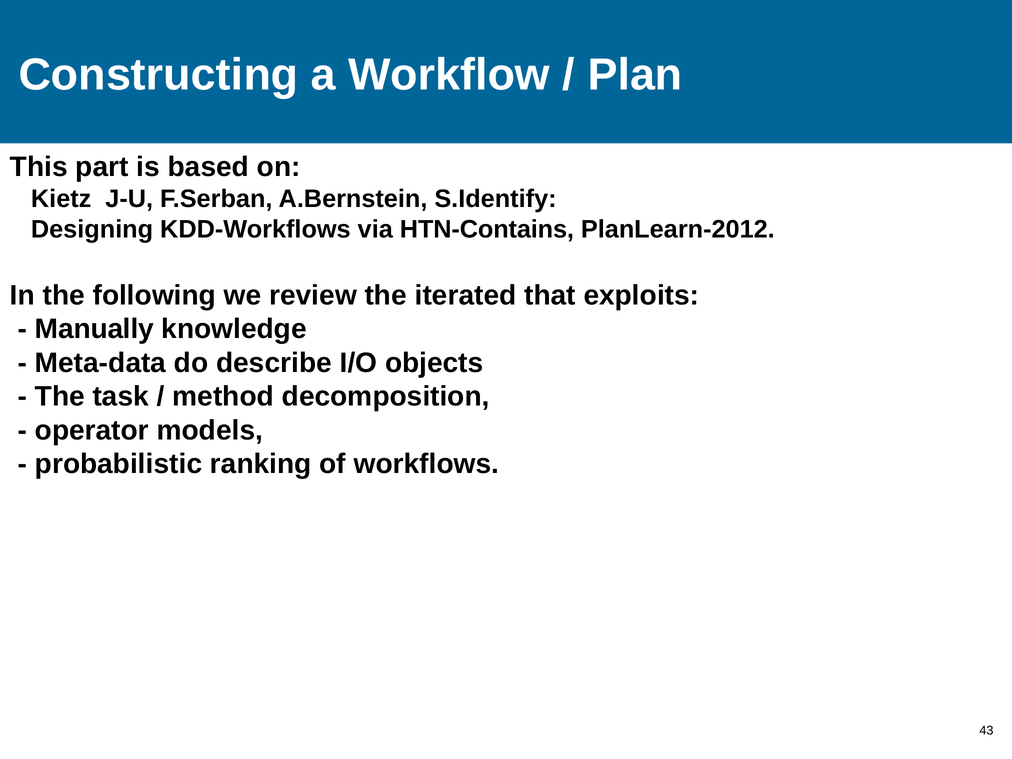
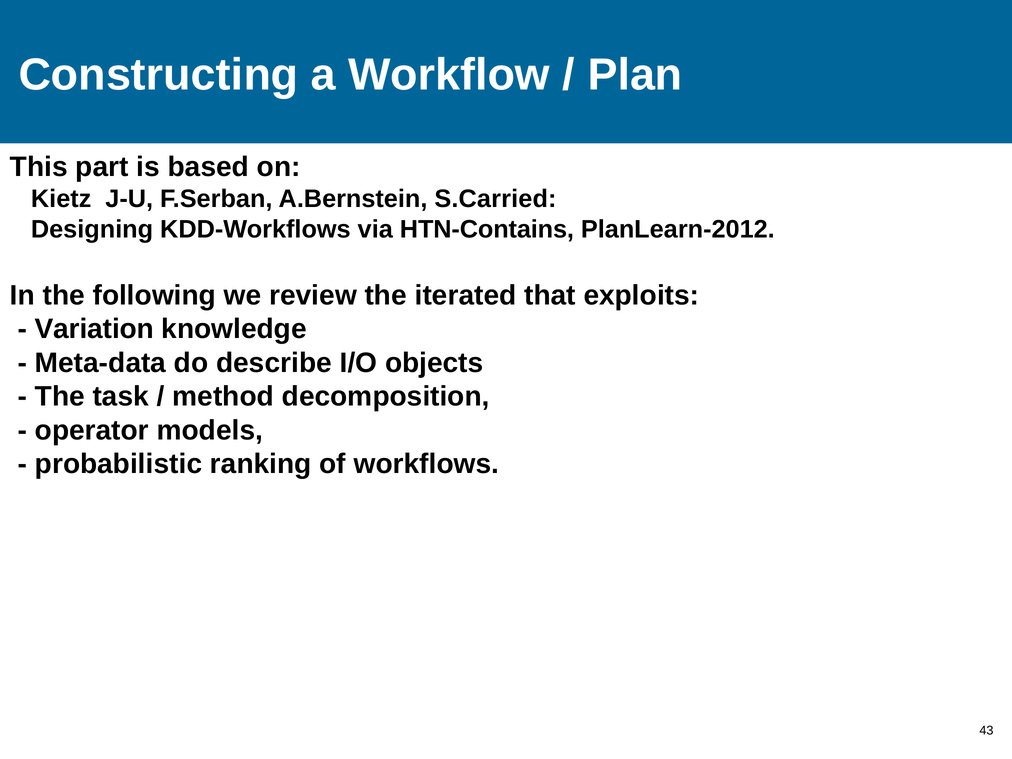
S.Identify: S.Identify -> S.Carried
Manually: Manually -> Variation
